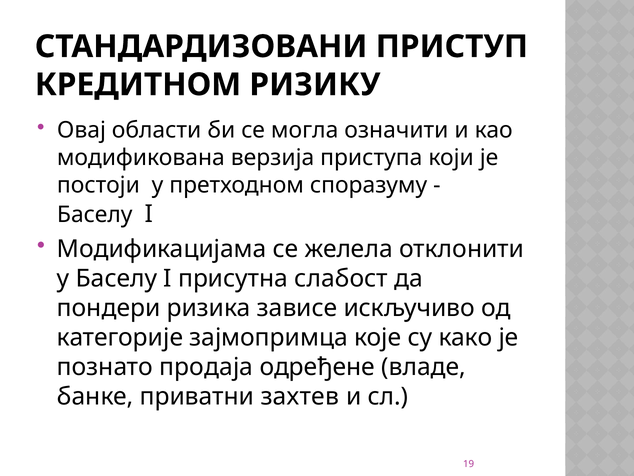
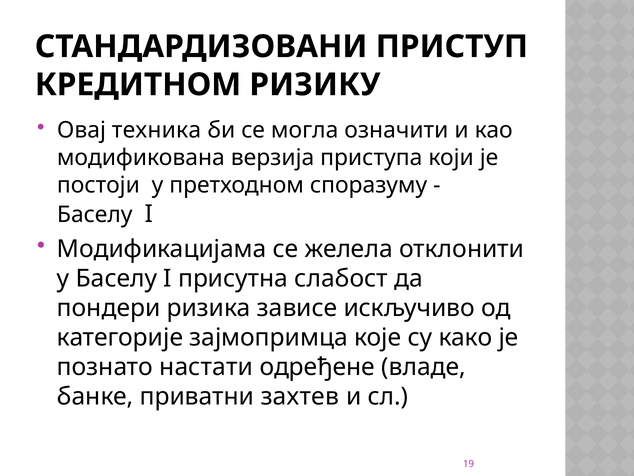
области: области -> техника
продаја: продаја -> настати
